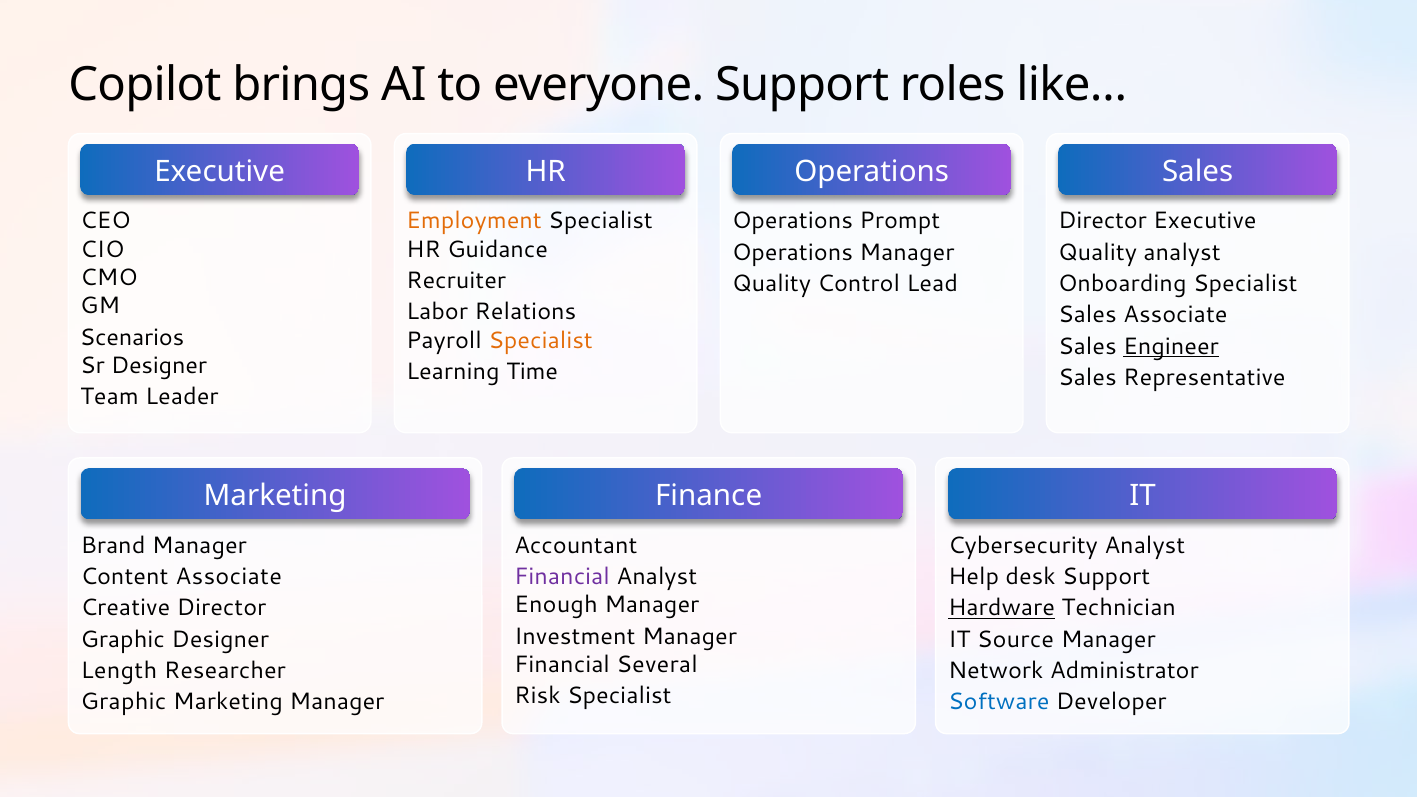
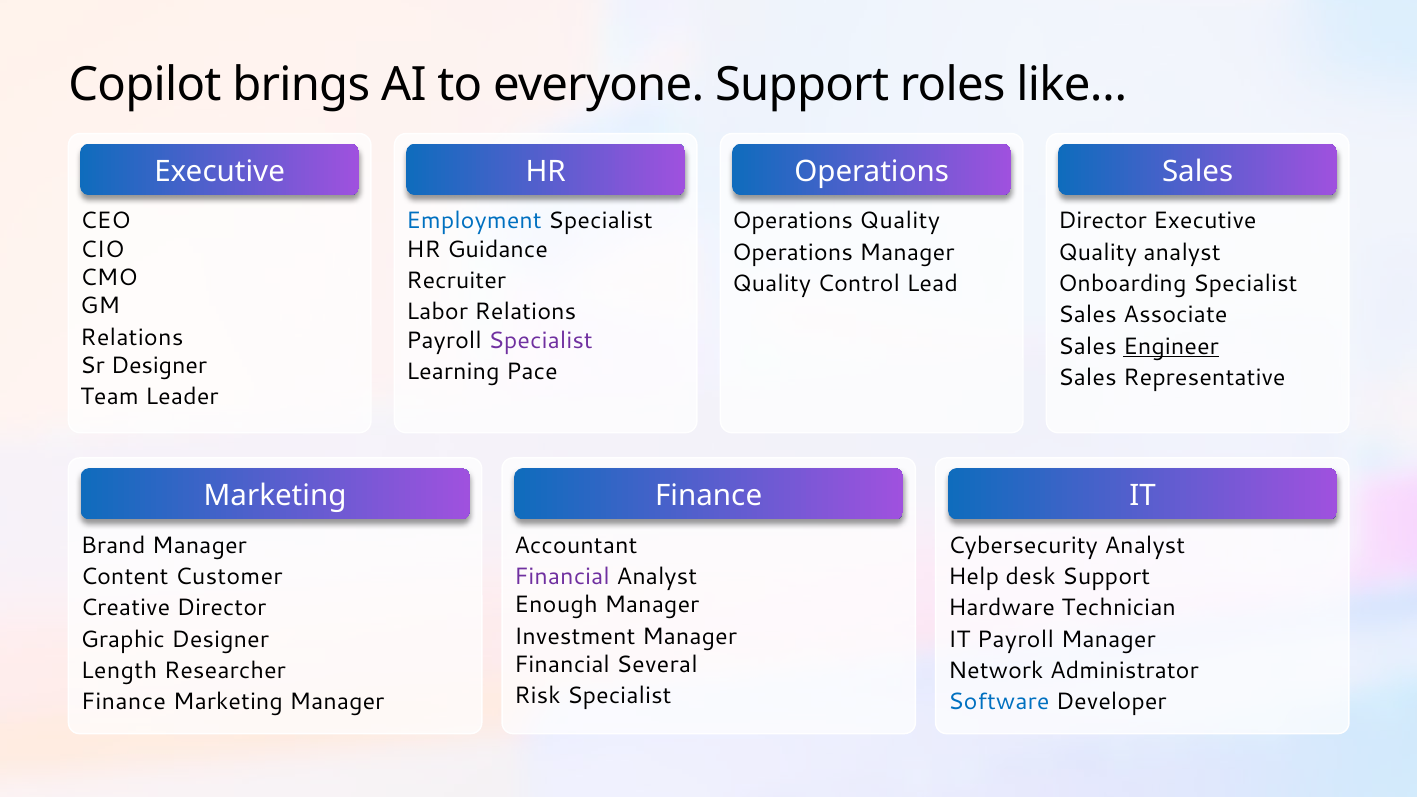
Employment colour: orange -> blue
Operations Prompt: Prompt -> Quality
Scenarios at (132, 337): Scenarios -> Relations
Specialist at (541, 340) colour: orange -> purple
Time: Time -> Pace
Content Associate: Associate -> Customer
Hardware underline: present -> none
IT Source: Source -> Payroll
Graphic at (123, 702): Graphic -> Finance
